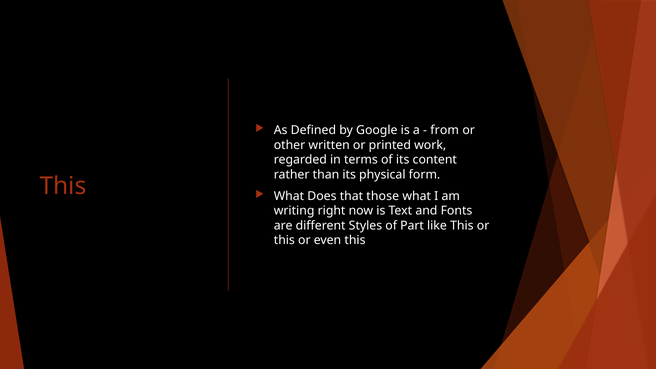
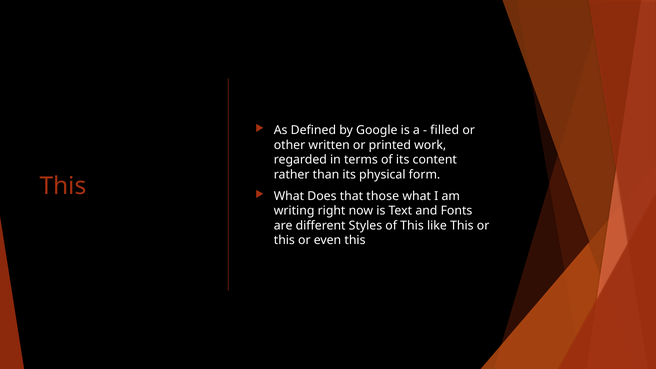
from: from -> filled
of Part: Part -> This
